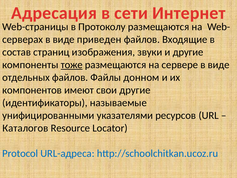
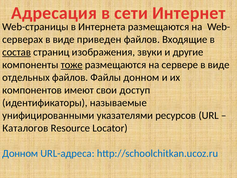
Протоколу: Протоколу -> Интернета
состав underline: none -> present
свои другие: другие -> доступ
Protocol at (20, 153): Protocol -> Донном
